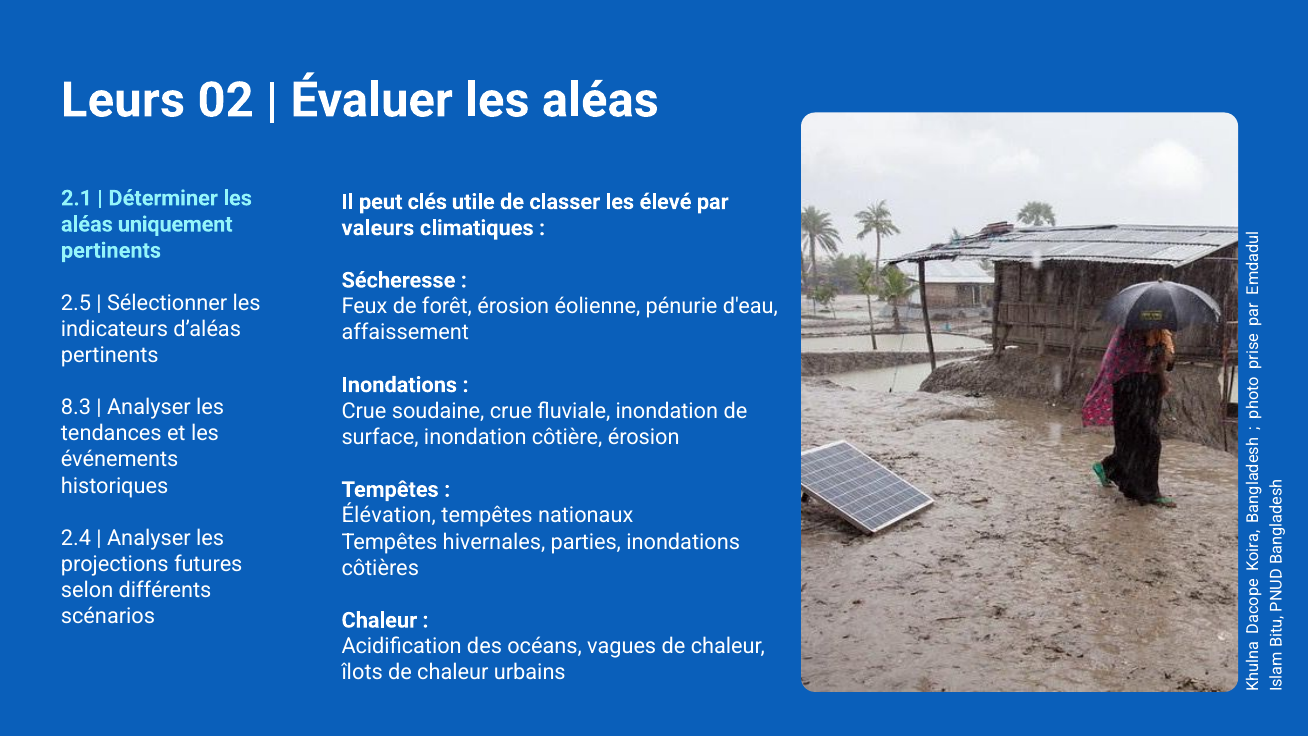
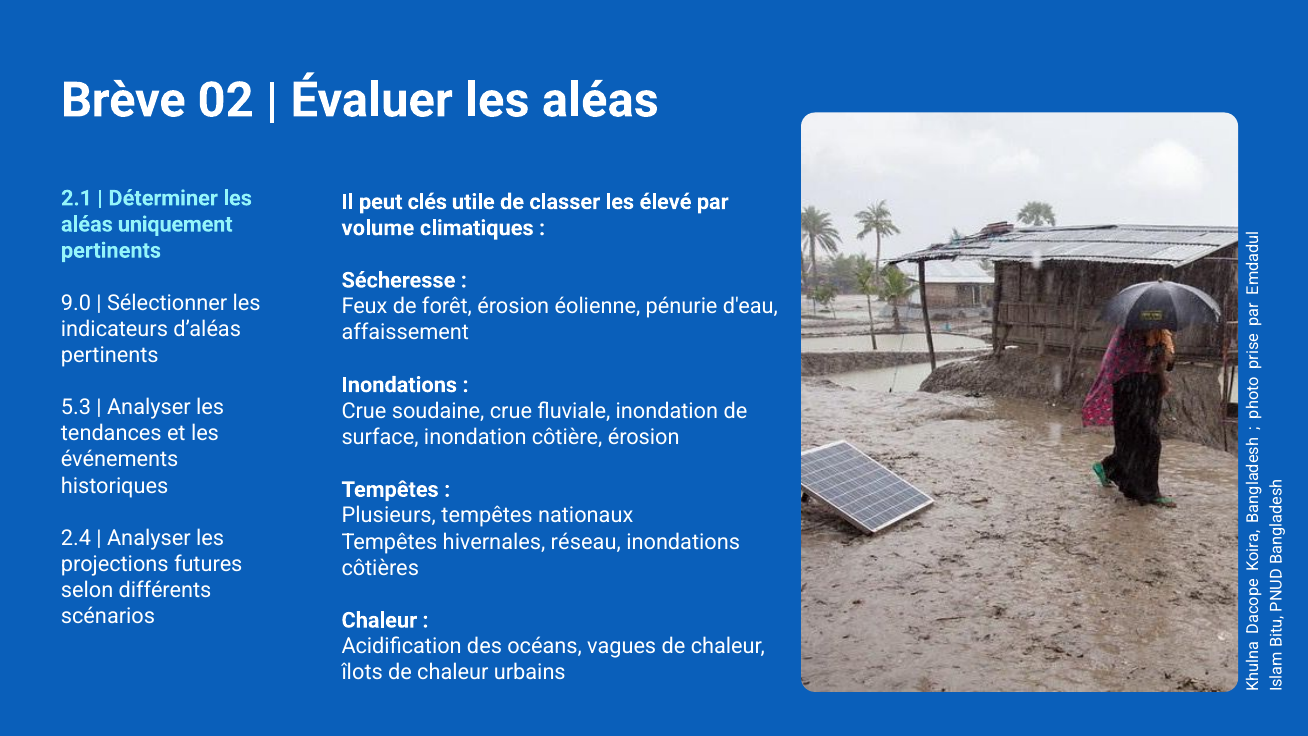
Leurs: Leurs -> Brève
valeurs: valeurs -> volume
2.5: 2.5 -> 9.0
8.3: 8.3 -> 5.3
Élévation: Élévation -> Plusieurs
parties: parties -> réseau
